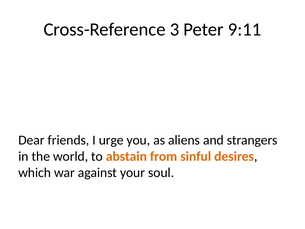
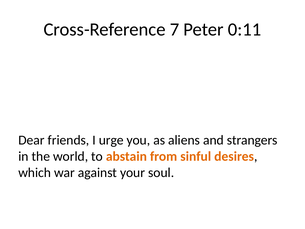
3: 3 -> 7
9:11: 9:11 -> 0:11
